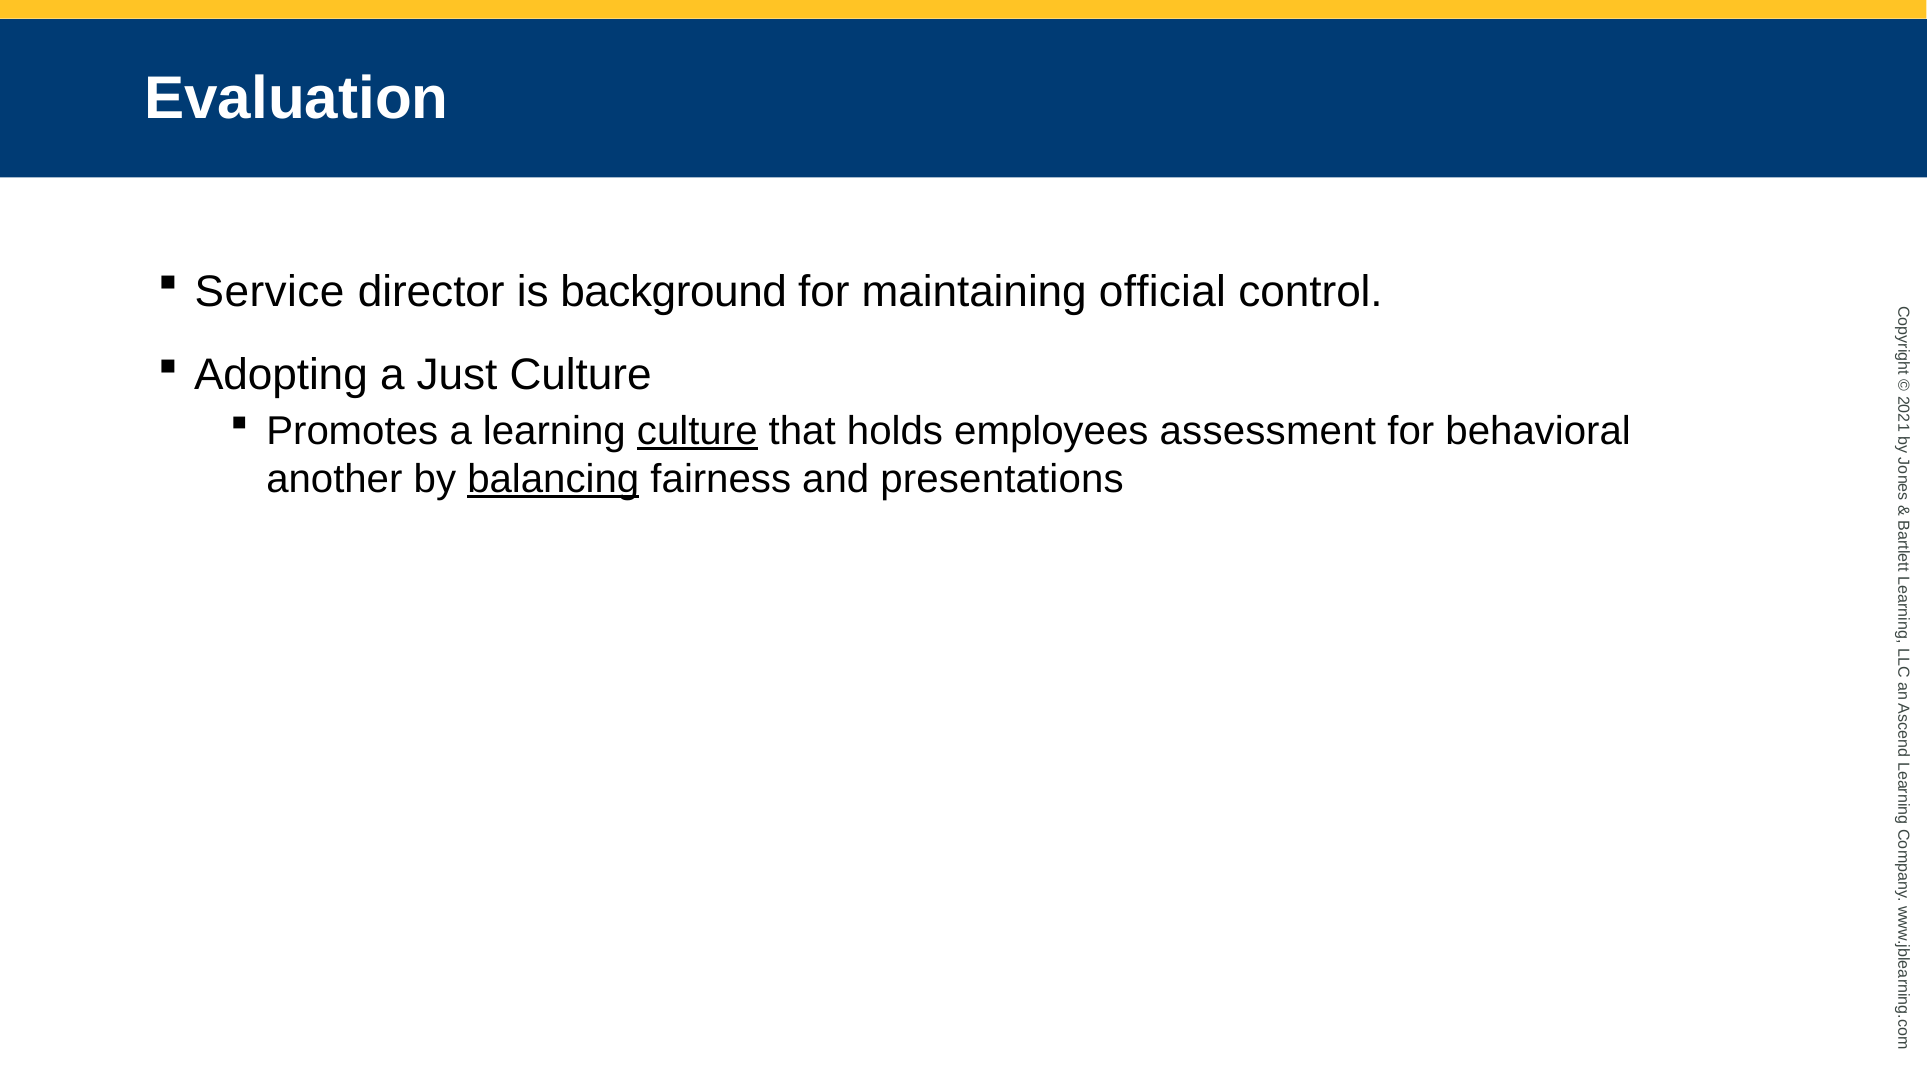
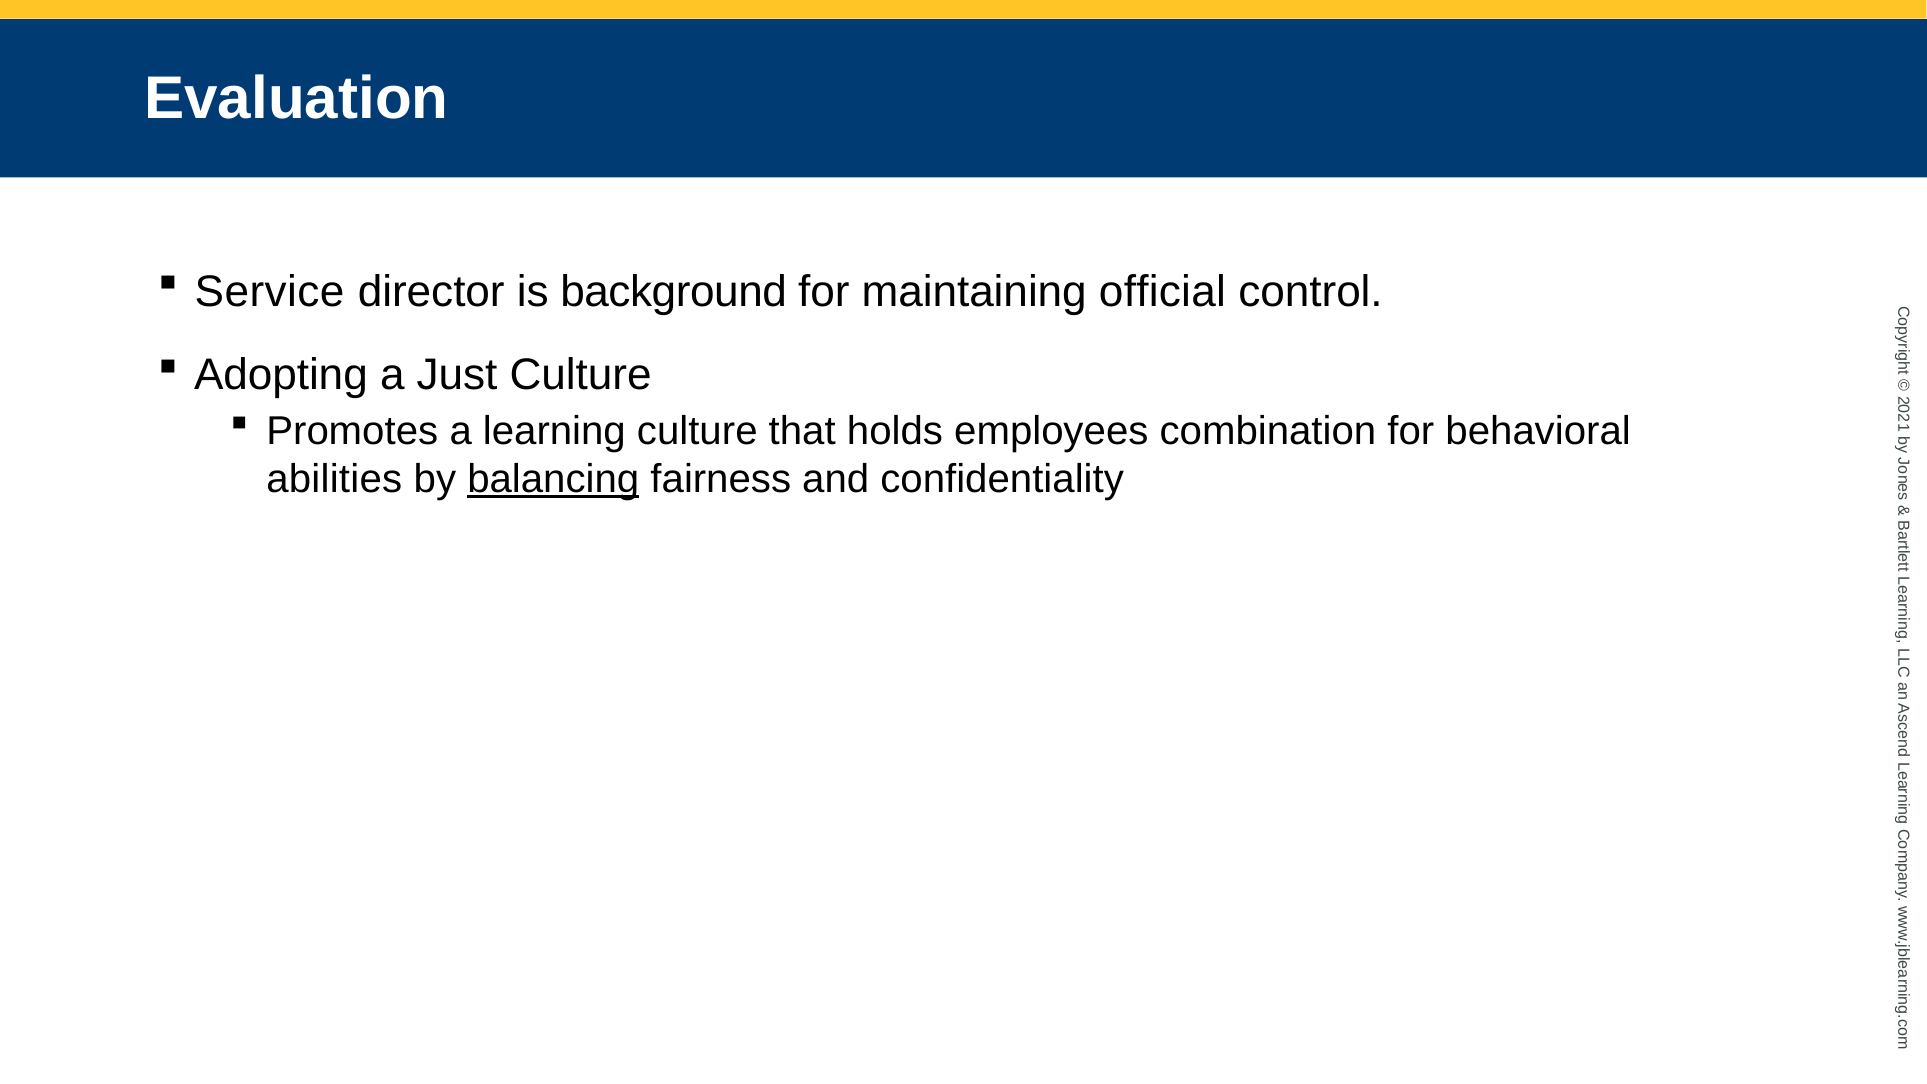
culture at (697, 431) underline: present -> none
assessment: assessment -> combination
another: another -> abilities
presentations: presentations -> confidentiality
